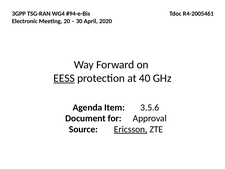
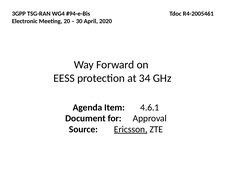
EESS underline: present -> none
40: 40 -> 34
3.5.6: 3.5.6 -> 4.6.1
